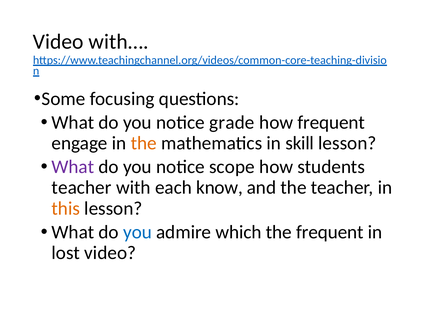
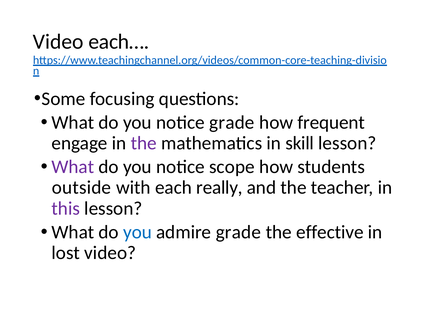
with…: with… -> each…
the at (144, 143) colour: orange -> purple
teacher at (82, 188): teacher -> outside
know: know -> really
this colour: orange -> purple
admire which: which -> grade
the frequent: frequent -> effective
